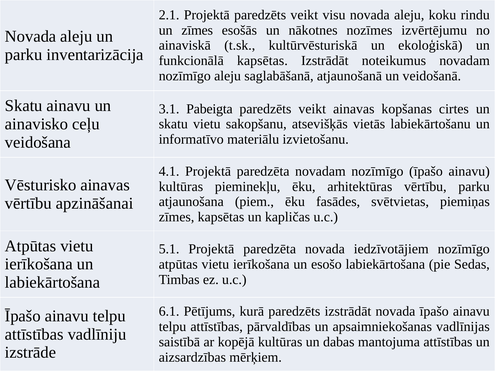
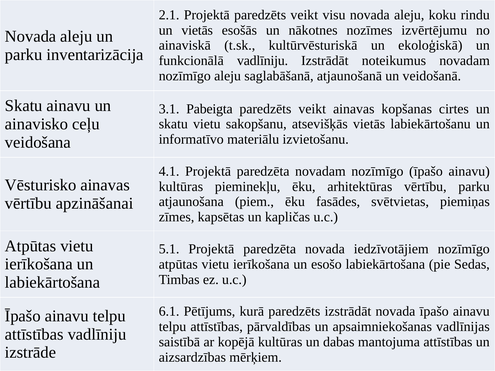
un zīmes: zīmes -> vietās
funkcionālā kapsētas: kapsētas -> vadlīniju
